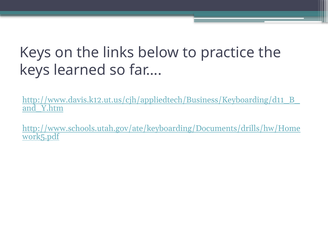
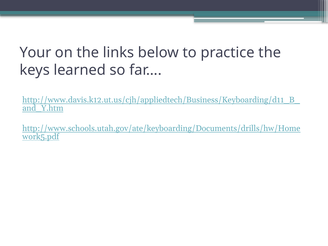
Keys at (35, 52): Keys -> Your
